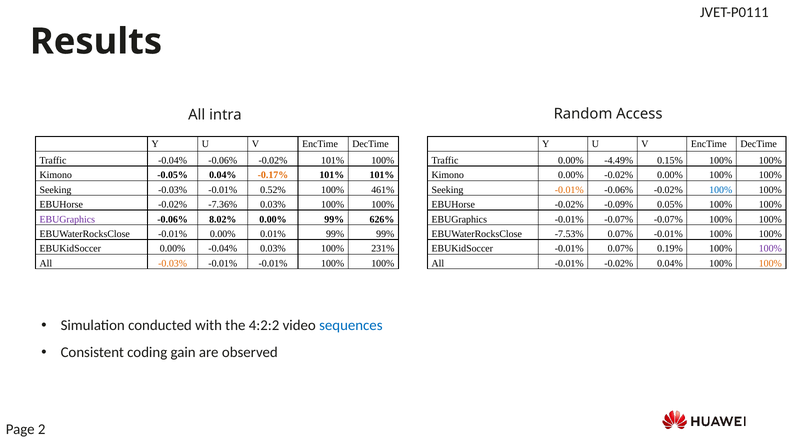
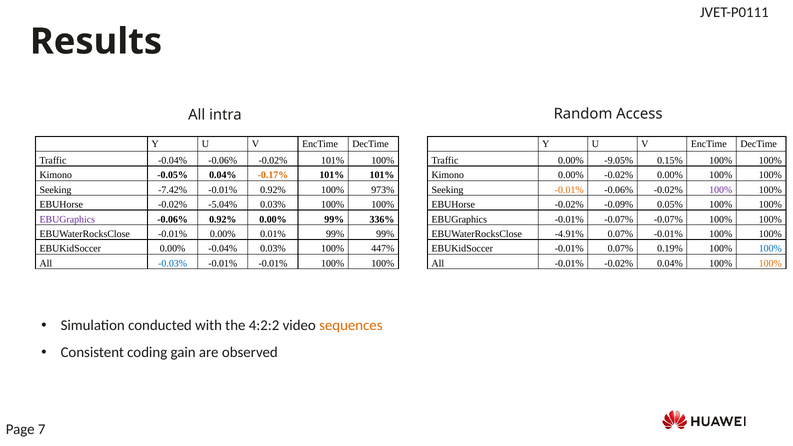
-4.49%: -4.49% -> -9.05%
Seeking -0.03%: -0.03% -> -7.42%
-0.01% 0.52%: 0.52% -> 0.92%
461%: 461% -> 973%
100% at (721, 190) colour: blue -> purple
-7.36%: -7.36% -> -5.04%
-0.06% 8.02%: 8.02% -> 0.92%
626%: 626% -> 336%
-7.53%: -7.53% -> -4.91%
231%: 231% -> 447%
100% at (770, 249) colour: purple -> blue
-0.03% at (173, 263) colour: orange -> blue
sequences colour: blue -> orange
2: 2 -> 7
